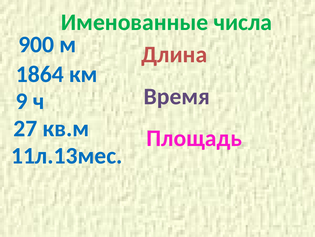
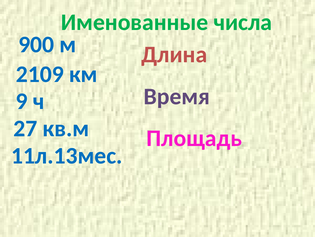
1864: 1864 -> 2109
